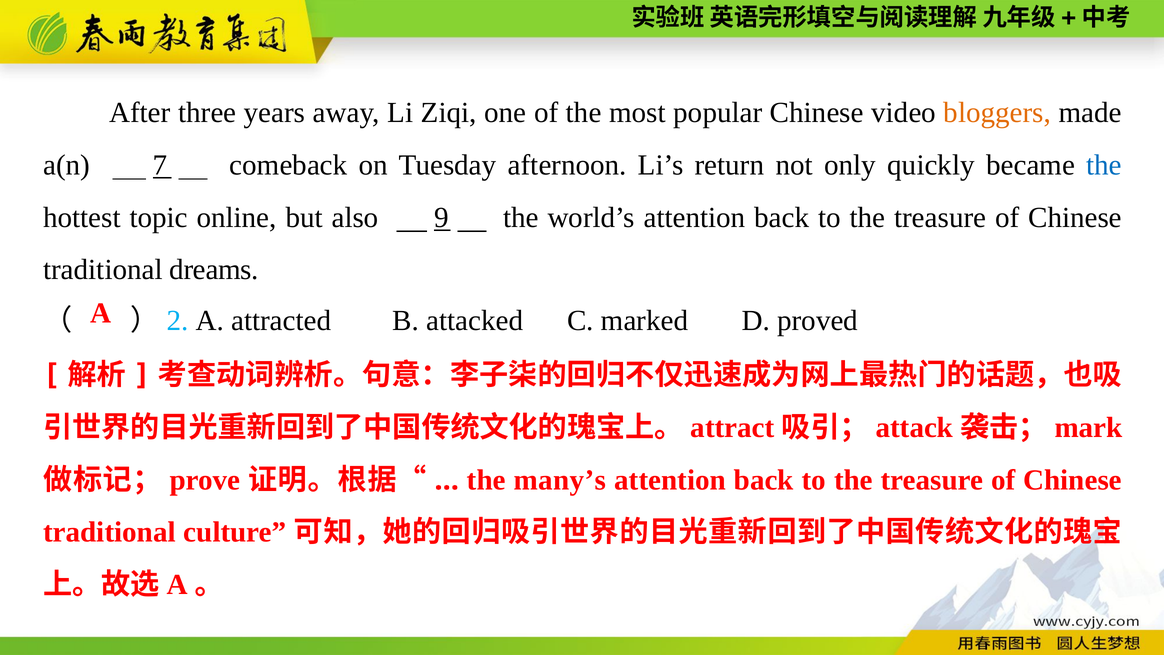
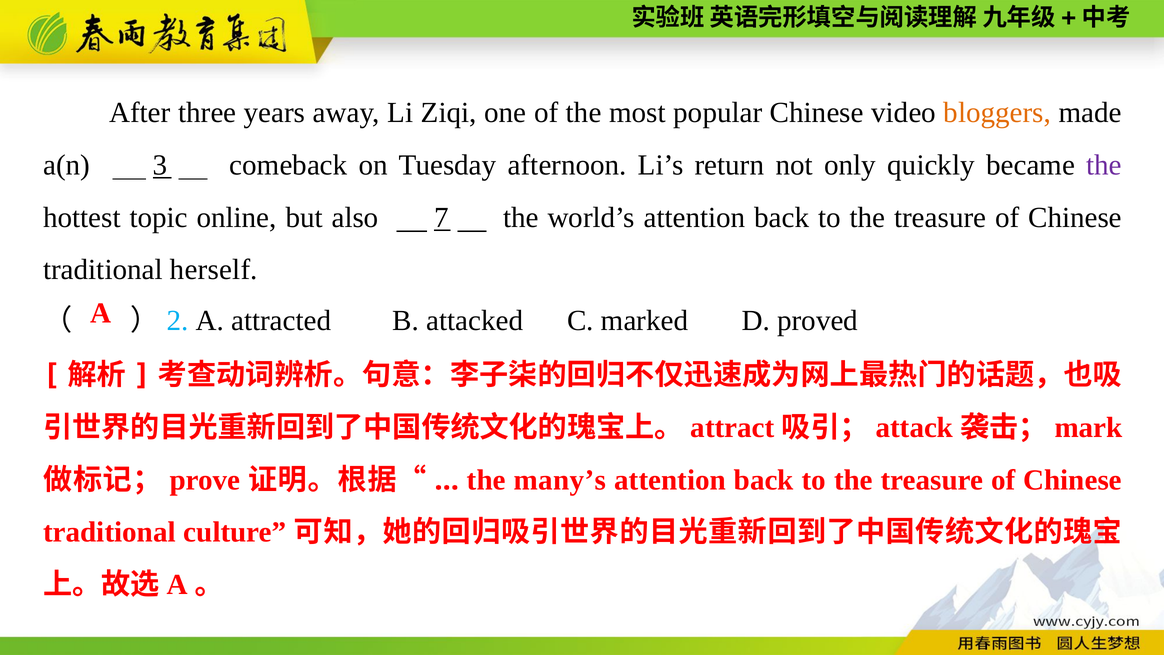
7: 7 -> 3
the at (1104, 165) colour: blue -> purple
9: 9 -> 7
dreams: dreams -> herself
